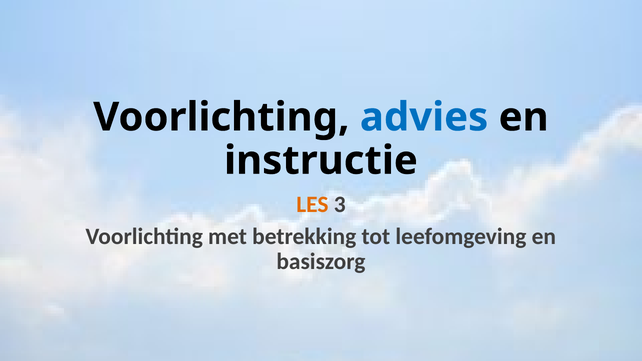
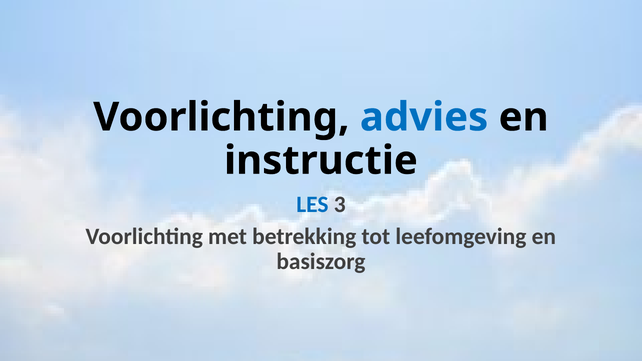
LES colour: orange -> blue
